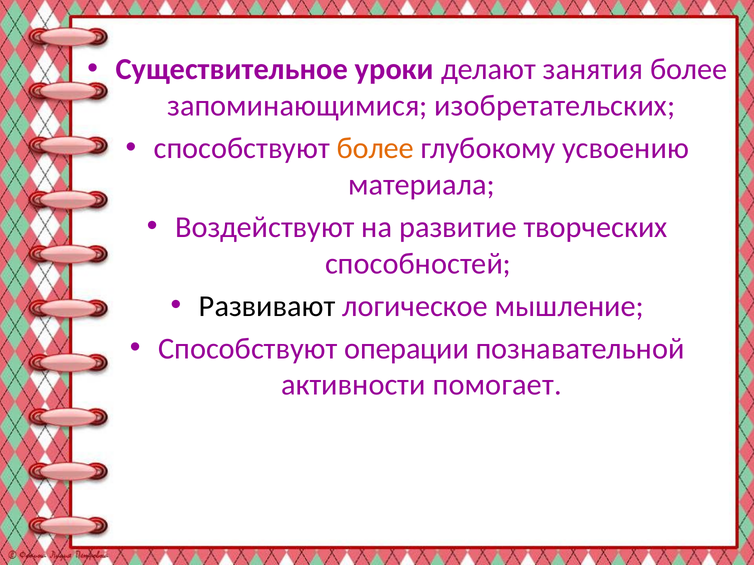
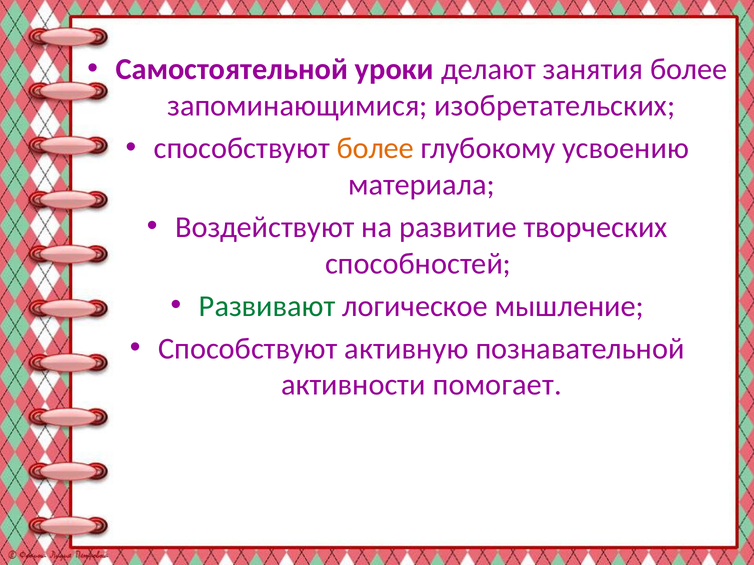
Существительное: Существительное -> Самостоятельной
Развивают colour: black -> green
операции: операции -> активную
